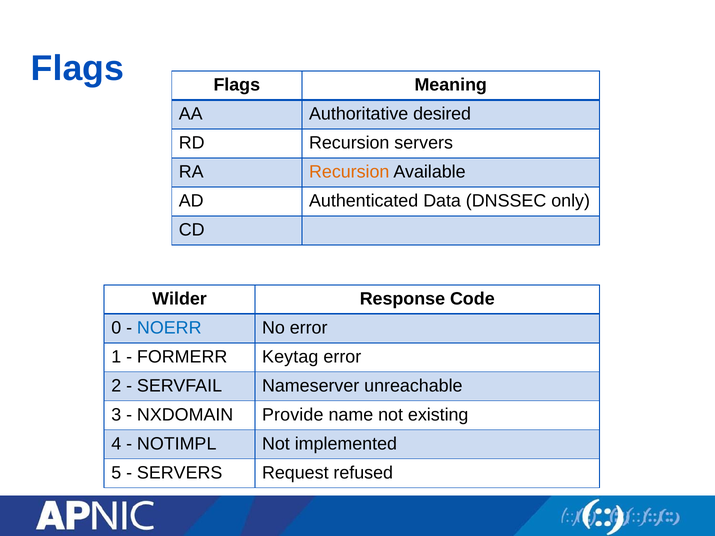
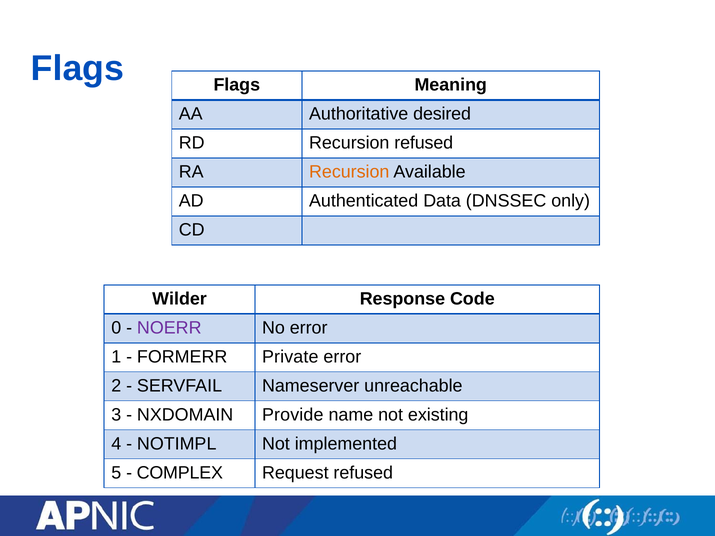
Recursion servers: servers -> refused
NOERR colour: blue -> purple
Keytag: Keytag -> Private
SERVERS at (180, 473): SERVERS -> COMPLEX
